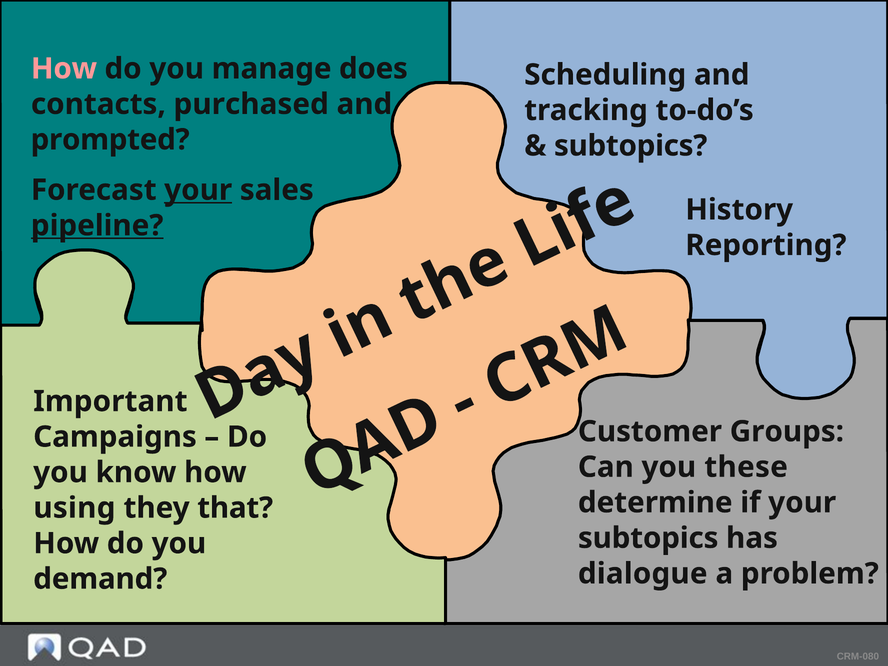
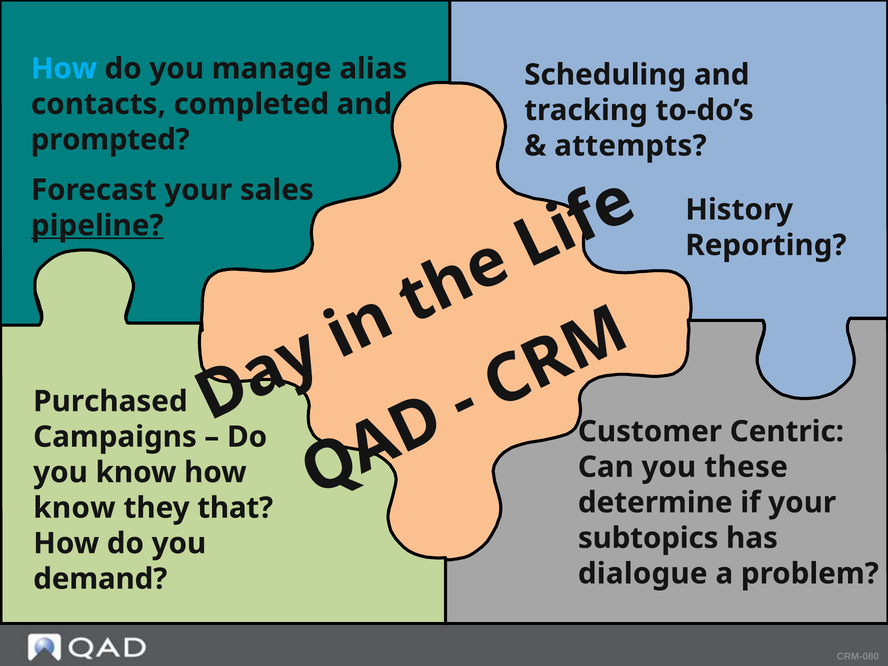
How at (64, 69) colour: pink -> light blue
does: does -> alias
purchased: purchased -> completed
subtopics at (631, 146): subtopics -> attempts
your at (198, 190) underline: present -> none
Important: Important -> Purchased
Groups: Groups -> Centric
using at (74, 508): using -> know
